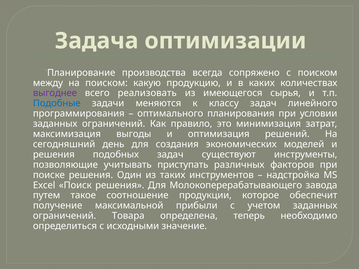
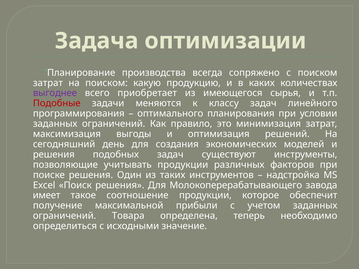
между at (48, 83): между -> затрат
реализовать: реализовать -> приобретает
Подобные colour: blue -> red
учитывать приступать: приступать -> продукции
путем: путем -> имеет
